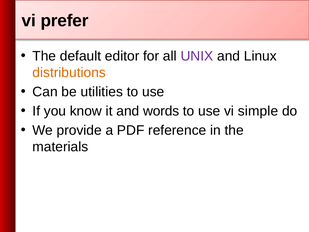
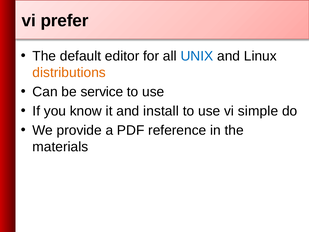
UNIX colour: purple -> blue
utilities: utilities -> service
words: words -> install
